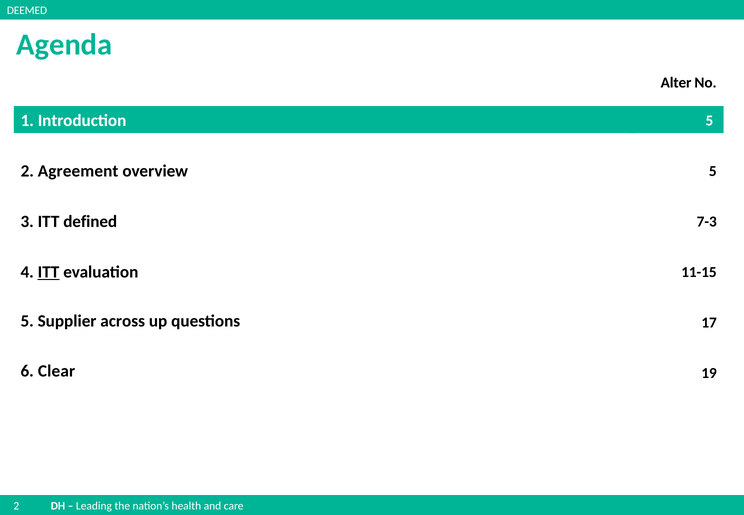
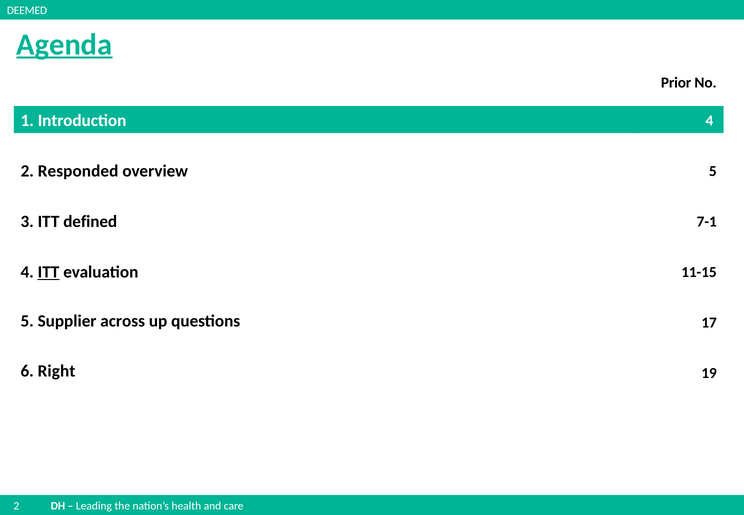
Agenda underline: none -> present
Alter: Alter -> Prior
Introduction 5: 5 -> 4
Agreement: Agreement -> Responded
7-3: 7-3 -> 7-1
Clear: Clear -> Right
